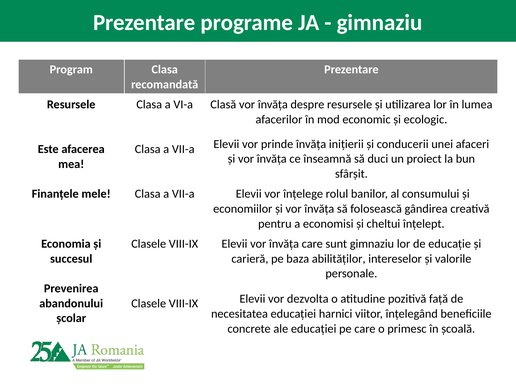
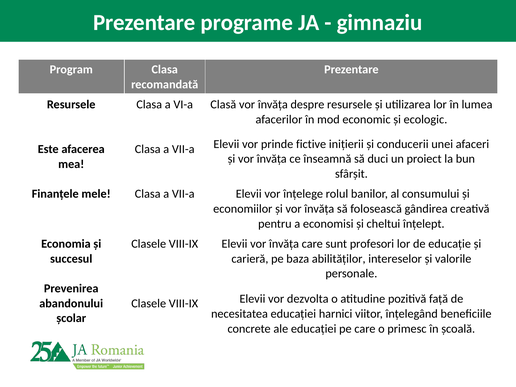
prinde învăța: învăța -> fictive
sunt gimnaziu: gimnaziu -> profesori
